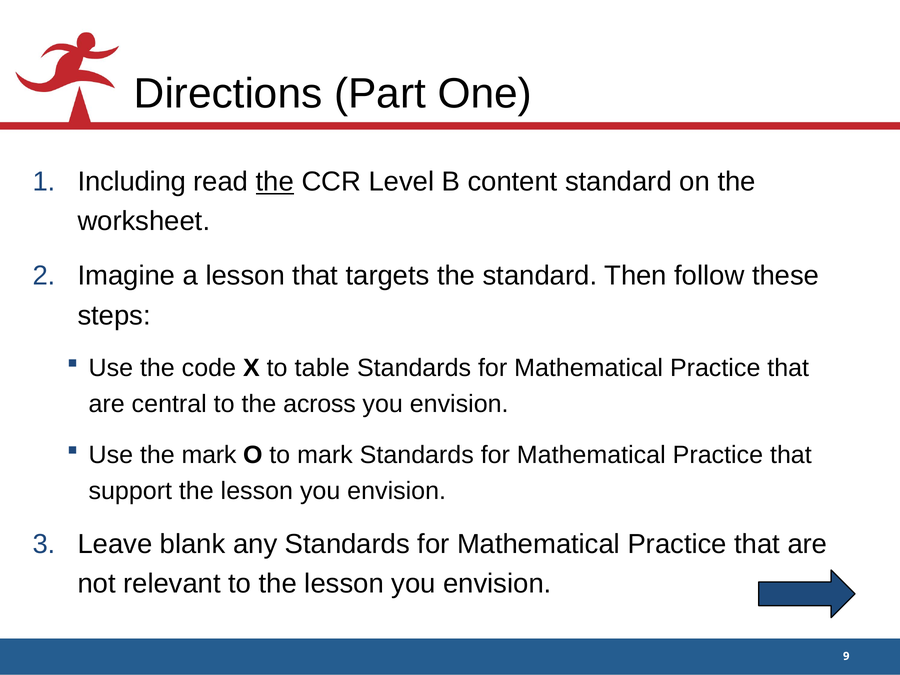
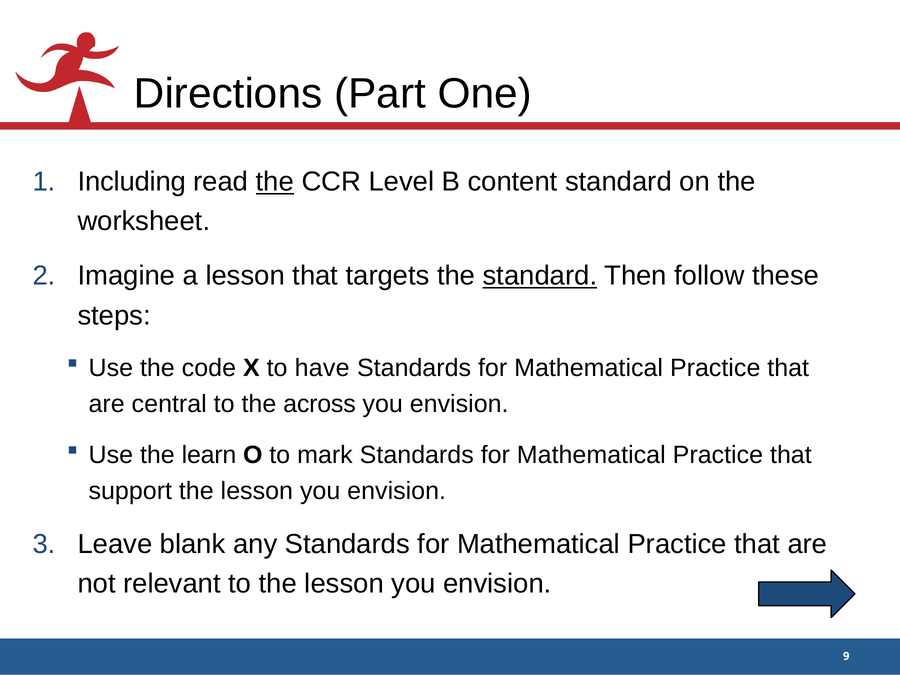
standard at (540, 276) underline: none -> present
table: table -> have
the mark: mark -> learn
